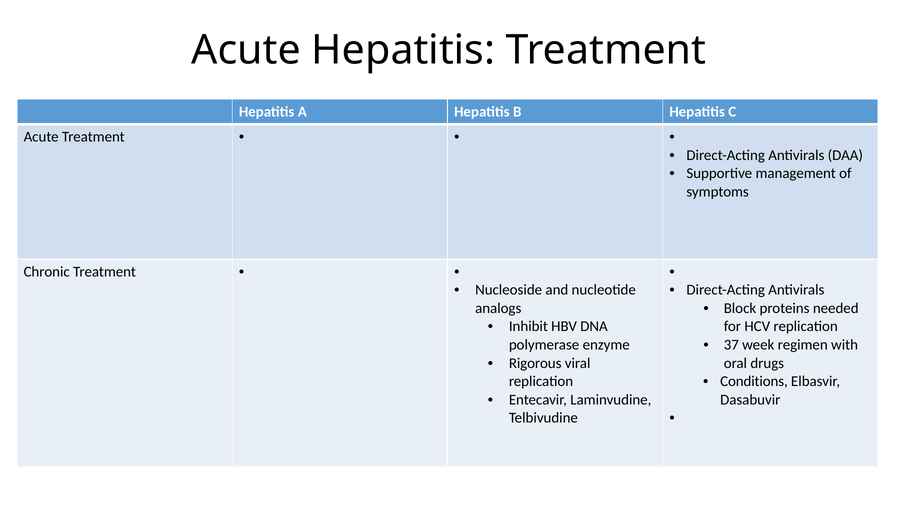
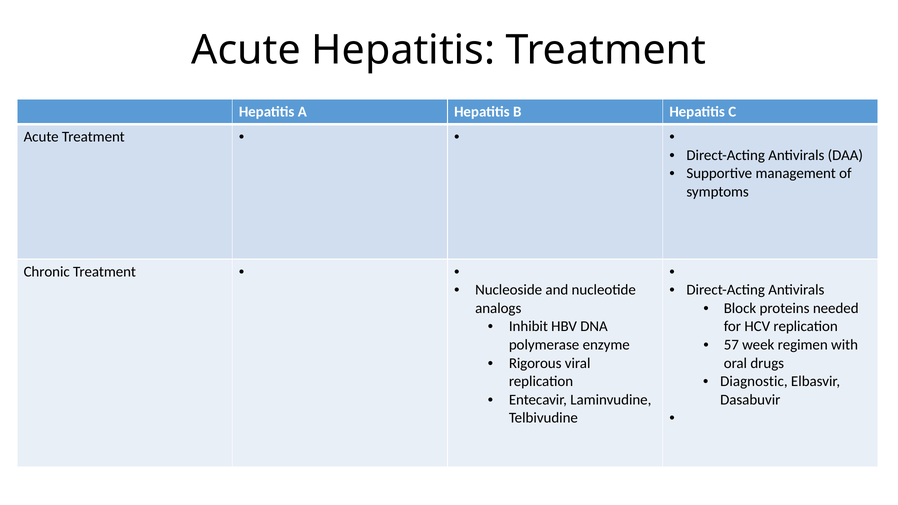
37: 37 -> 57
Conditions: Conditions -> Diagnostic
